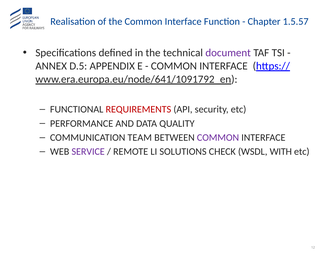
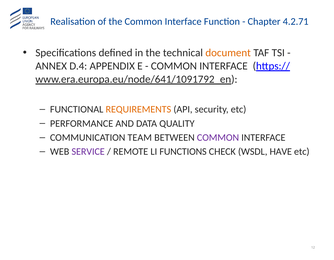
1.5.57: 1.5.57 -> 4.2.71
document colour: purple -> orange
D.5: D.5 -> D.4
REQUIREMENTS colour: red -> orange
SOLUTIONS: SOLUTIONS -> FUNCTIONS
WITH: WITH -> HAVE
